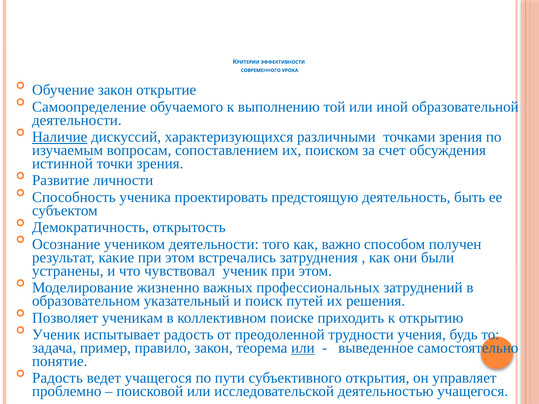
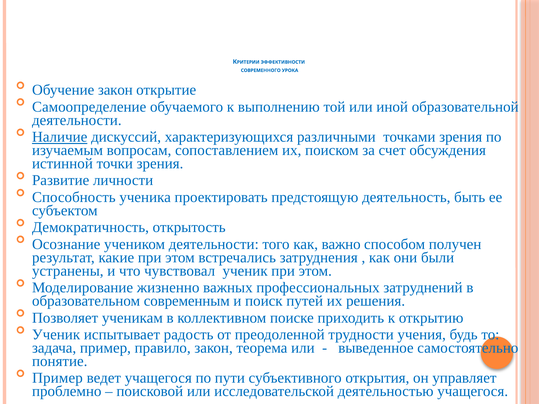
указательный: указательный -> современным
или at (303, 348) underline: present -> none
Радость at (57, 378): Радость -> Пример
